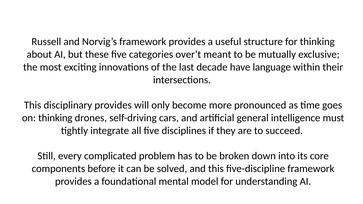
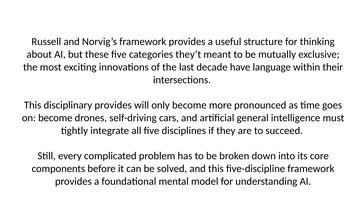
over’t: over’t -> they’t
on thinking: thinking -> become
